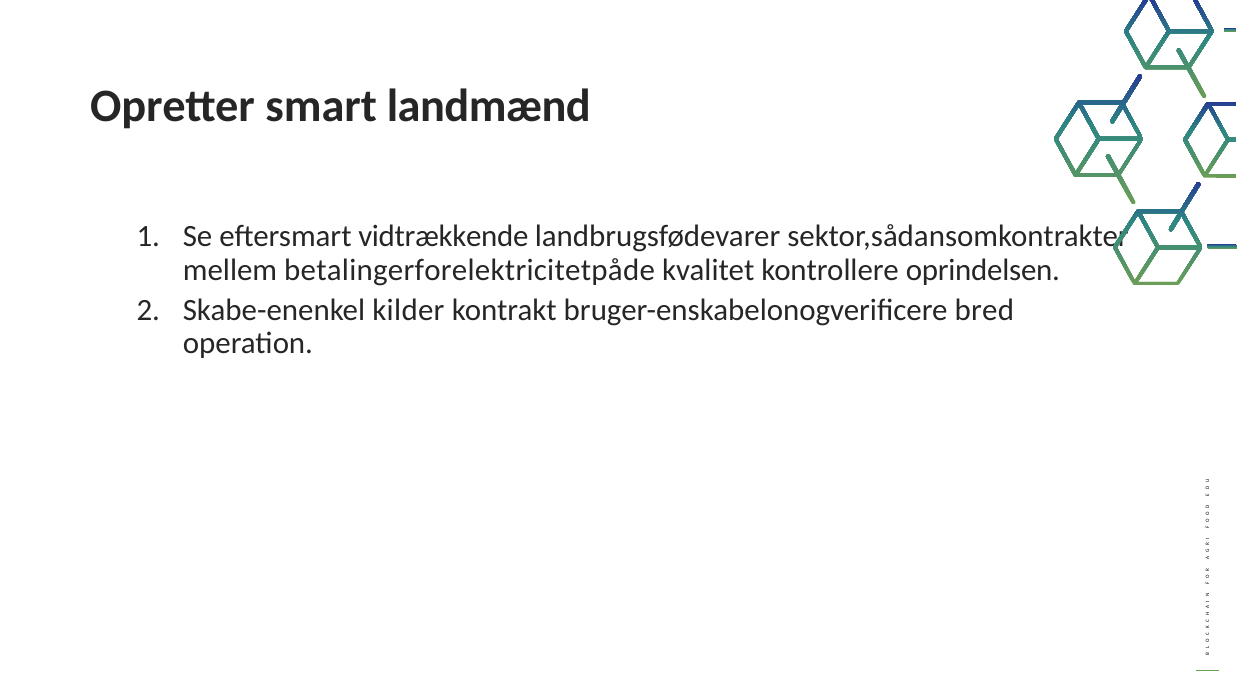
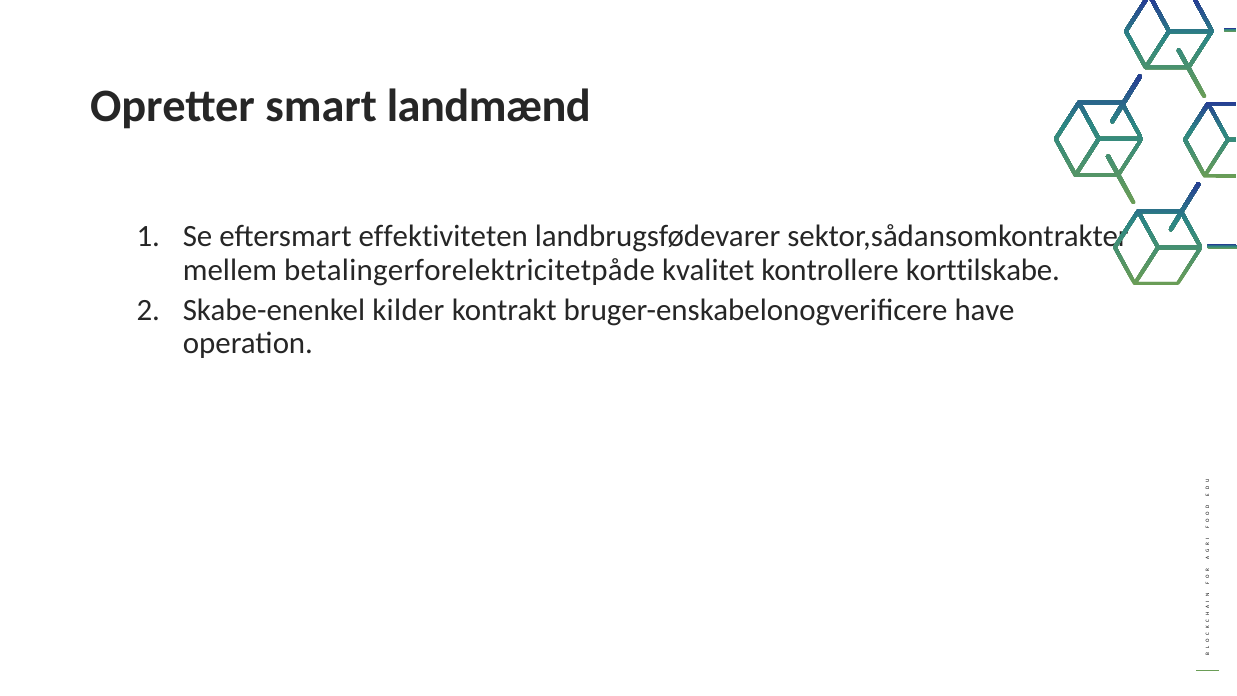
vidtrækkende: vidtrækkende -> effektiviteten
oprindelsen: oprindelsen -> korttilskabe
bred: bred -> have
